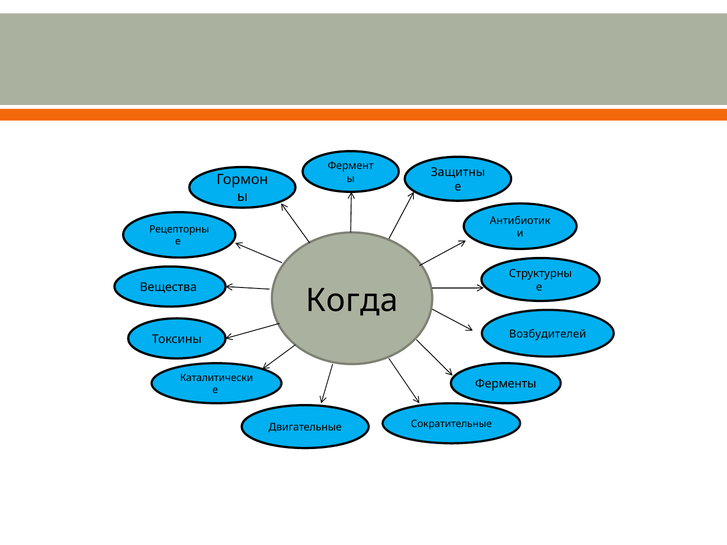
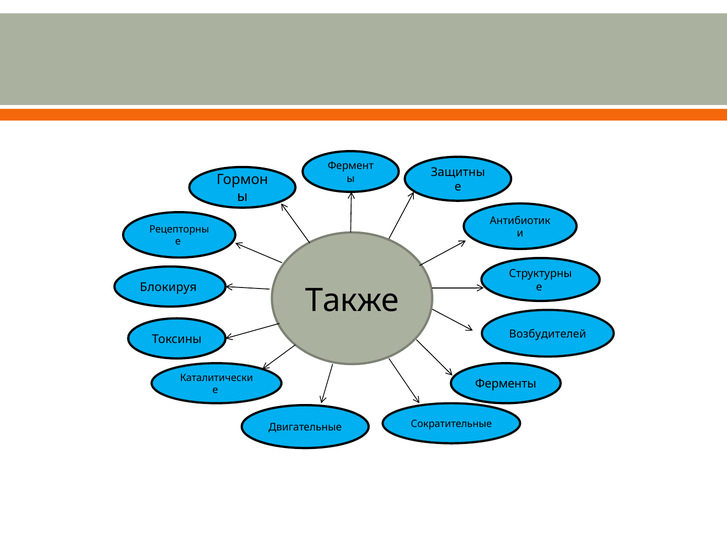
Вещества: Вещества -> Блокируя
Когда: Когда -> Также
